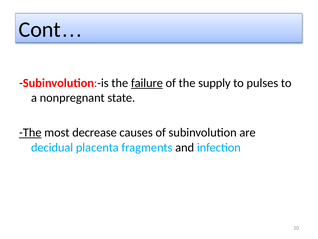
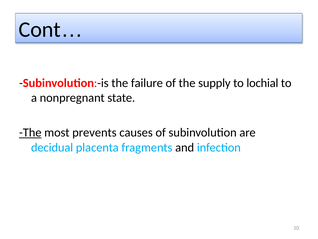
failure underline: present -> none
pulses: pulses -> lochial
decrease: decrease -> prevents
